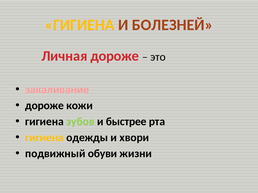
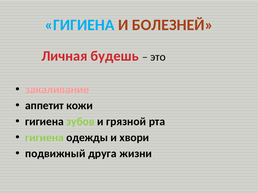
ГИГИЕНА at (80, 25) colour: yellow -> light blue
Личная дороже: дороже -> будешь
дороже at (45, 106): дороже -> аппетит
быстрее: быстрее -> грязной
гигиена at (44, 138) colour: yellow -> light green
обуви: обуви -> друга
